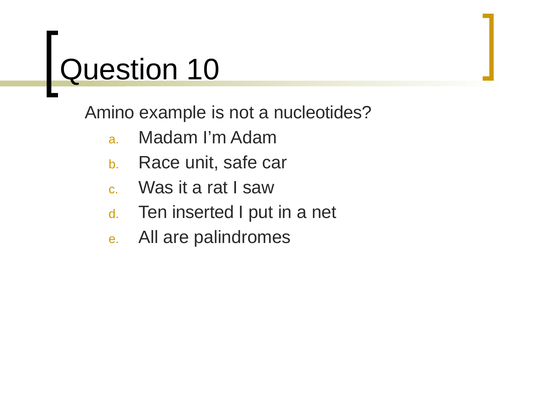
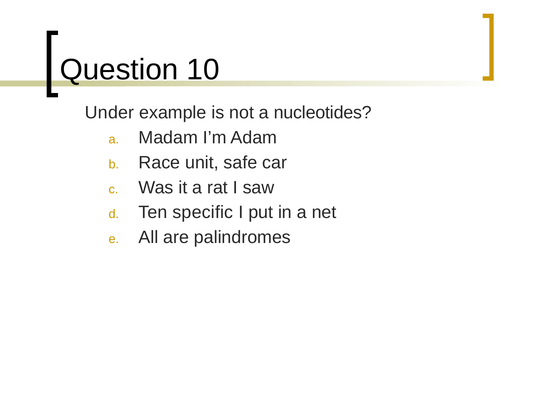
Amino: Amino -> Under
inserted: inserted -> specific
